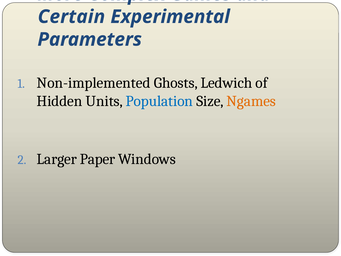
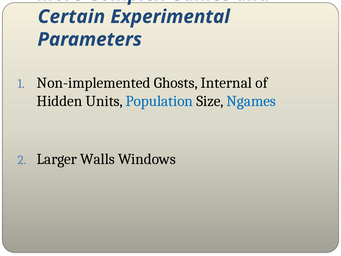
Ledwich: Ledwich -> Internal
Ngames colour: orange -> blue
Paper: Paper -> Walls
